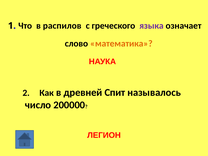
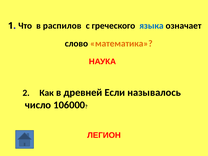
языка colour: purple -> blue
Спит: Спит -> Если
200000: 200000 -> 106000
